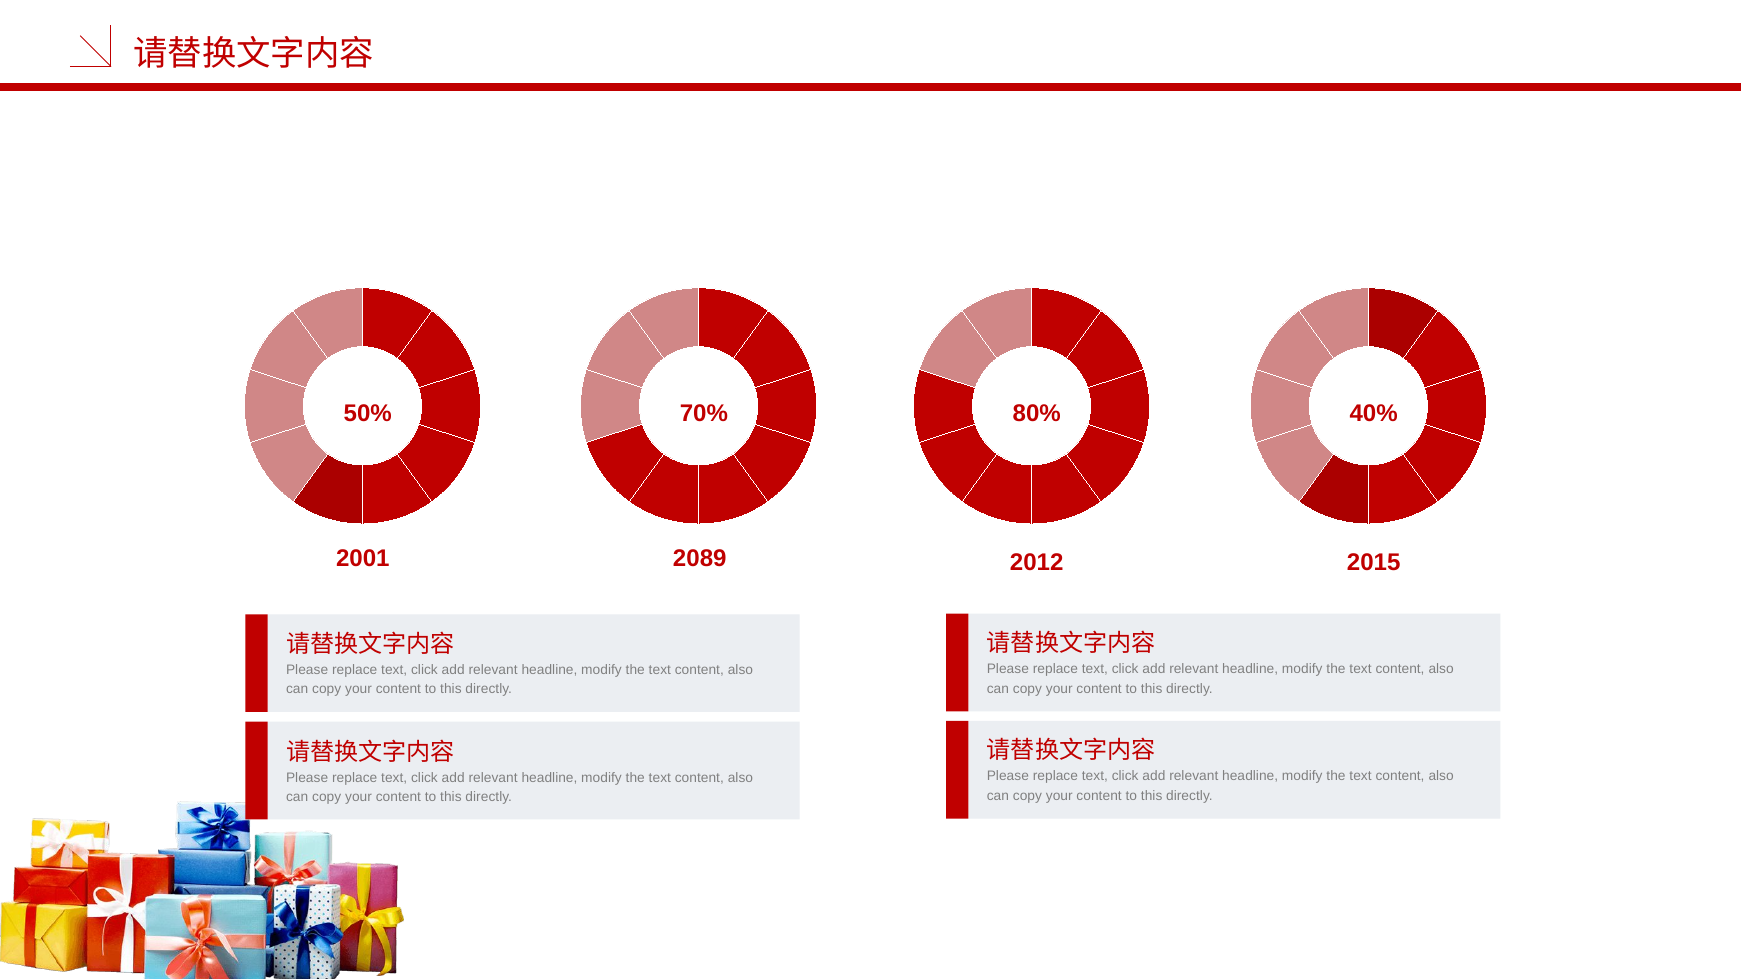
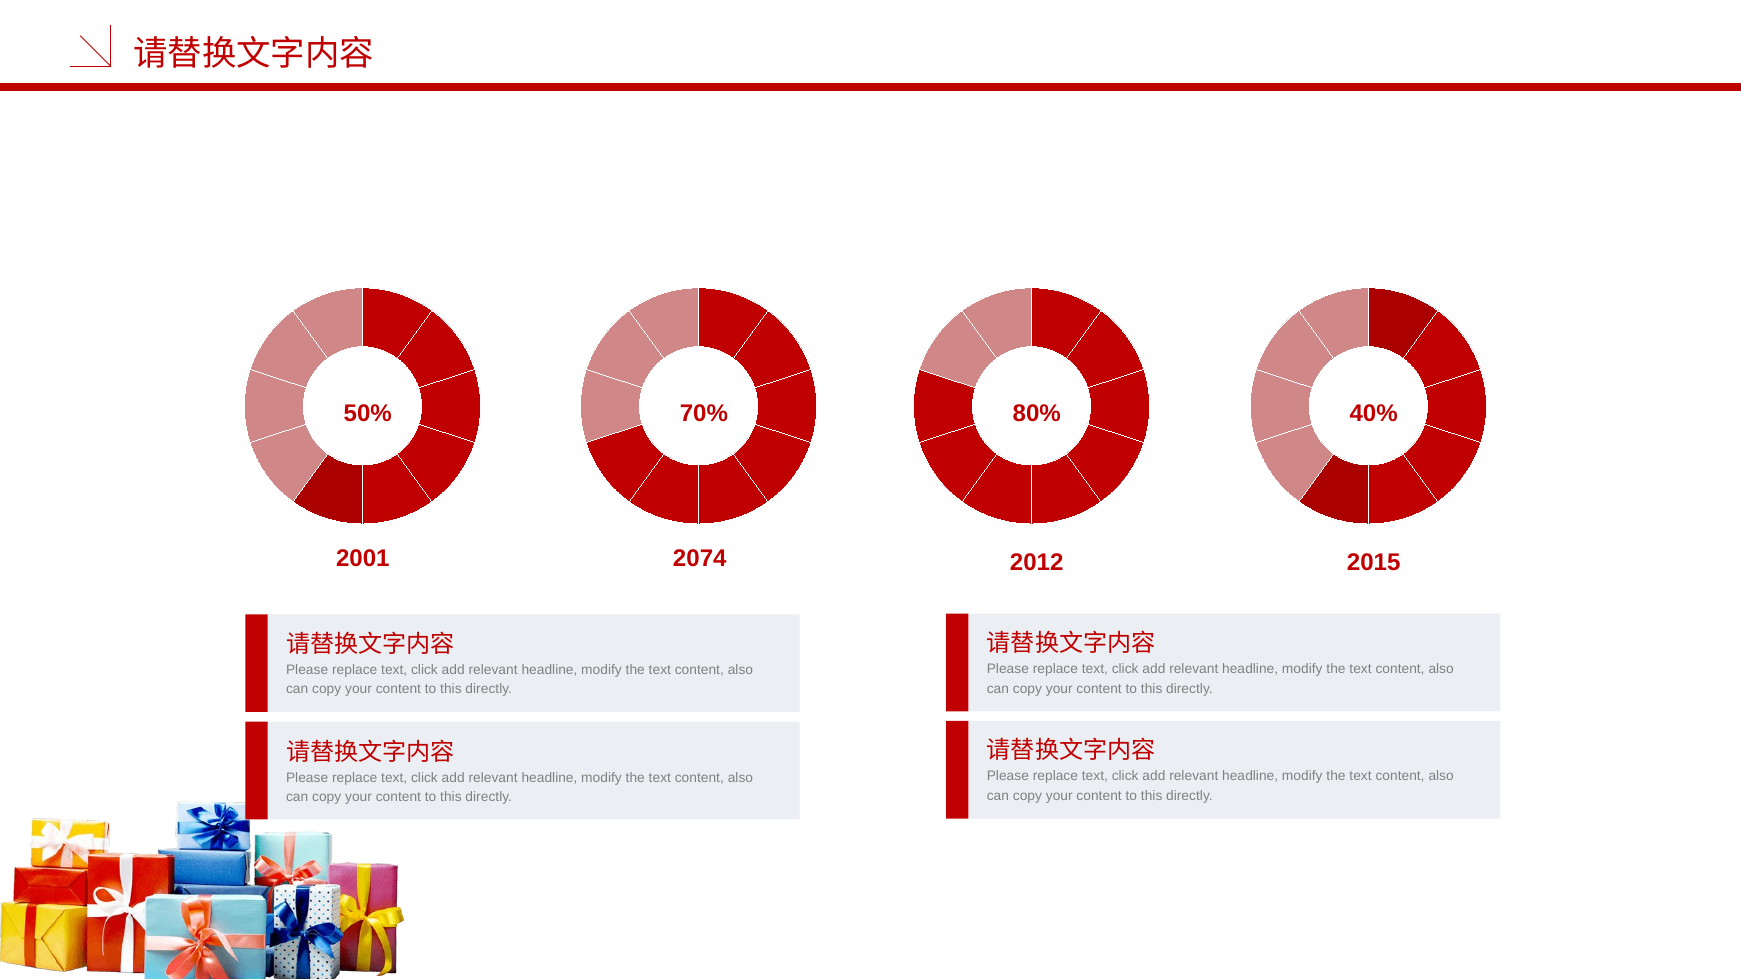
2089: 2089 -> 2074
